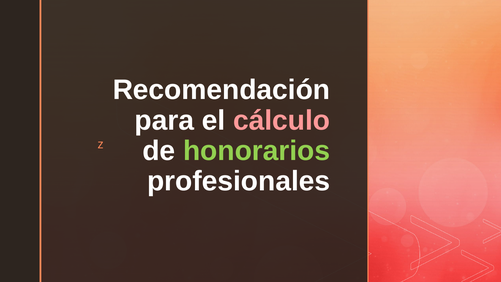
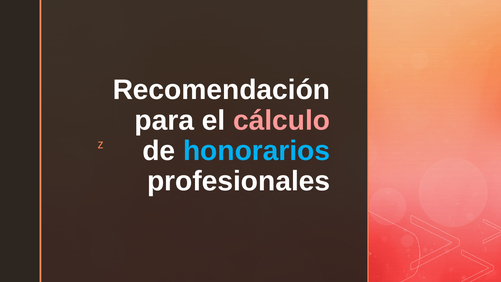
honorarios colour: light green -> light blue
